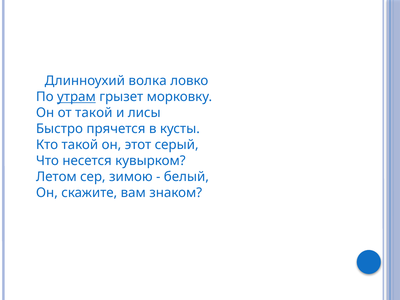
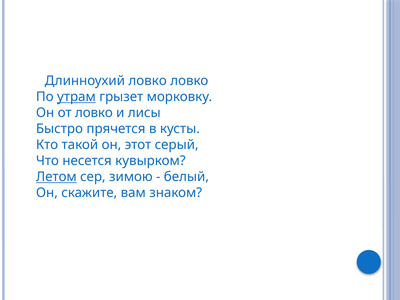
Длинноухий волка: волка -> ловко
от такой: такой -> ловко
Летом underline: none -> present
